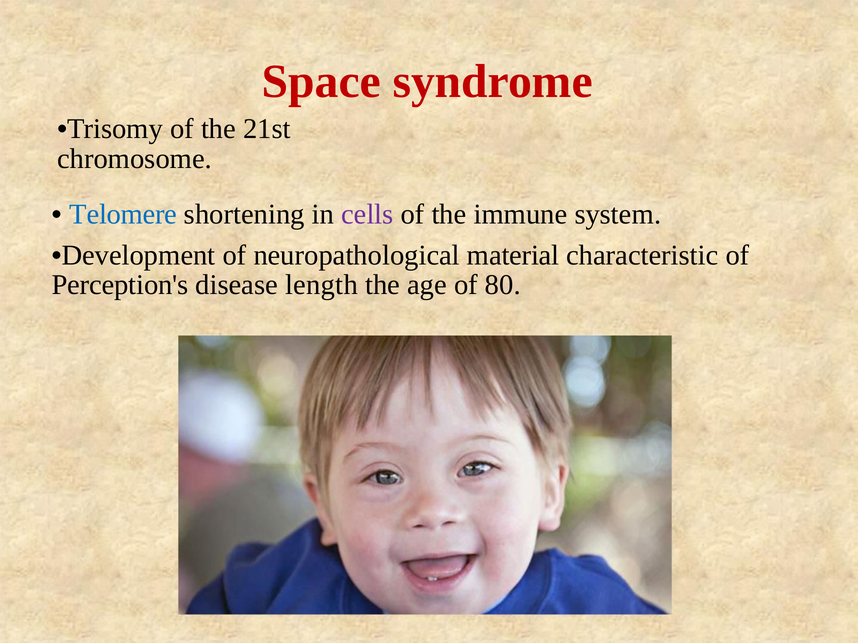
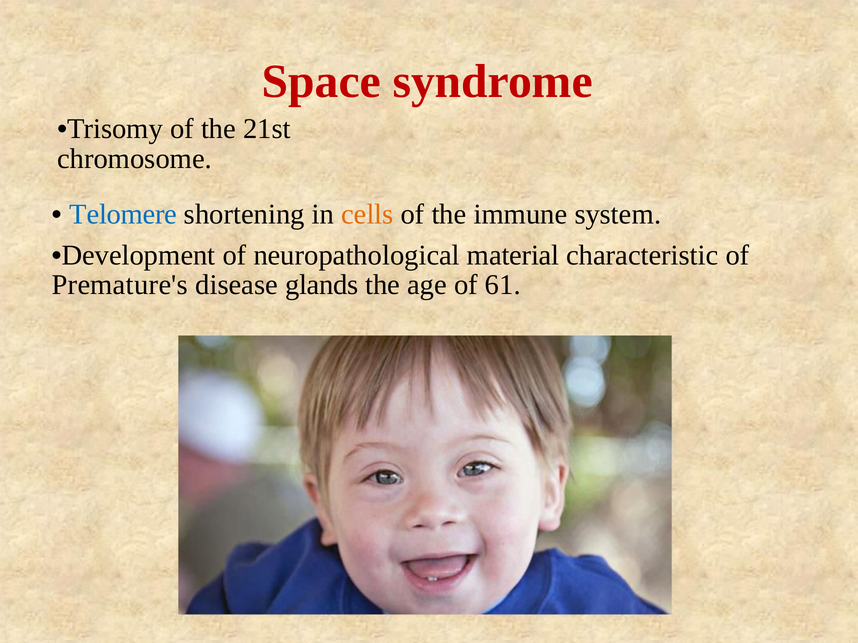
cells colour: purple -> orange
Perception's: Perception's -> Premature's
length: length -> glands
80: 80 -> 61
